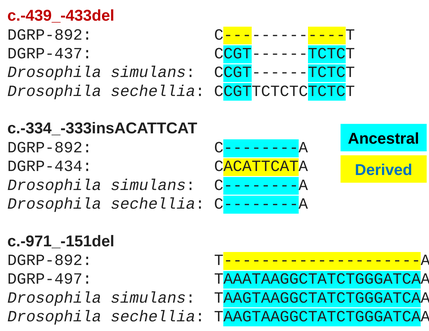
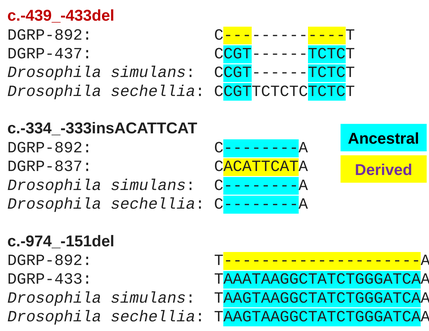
DGRP-434: DGRP-434 -> DGRP-837
Derived colour: blue -> purple
c.-971_-151del: c.-971_-151del -> c.-974_-151del
DGRP-497: DGRP-497 -> DGRP-433
